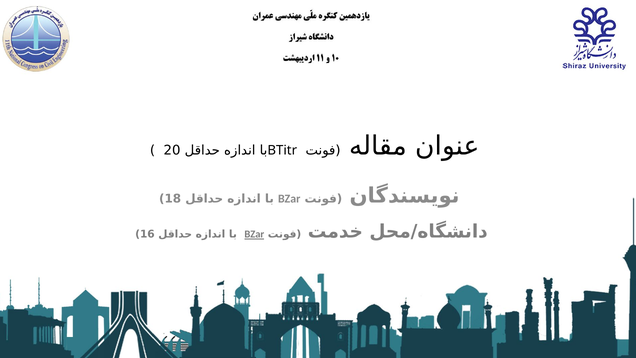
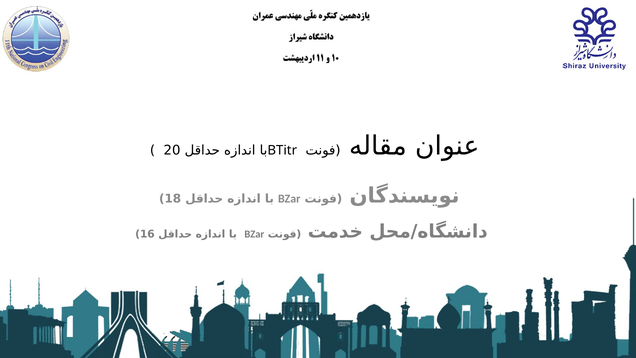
BZar at (254, 234) underline: present -> none
